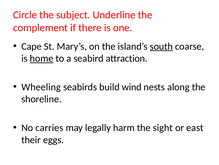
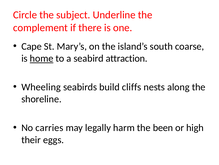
south underline: present -> none
wind: wind -> cliffs
sight: sight -> been
east: east -> high
